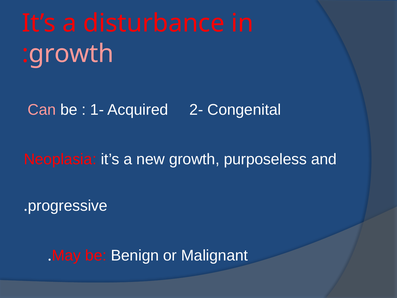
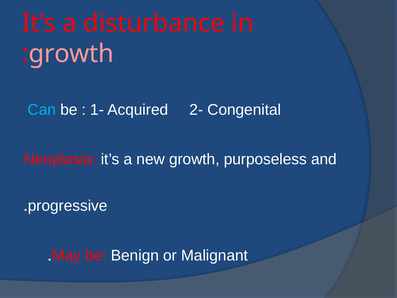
Can colour: pink -> light blue
